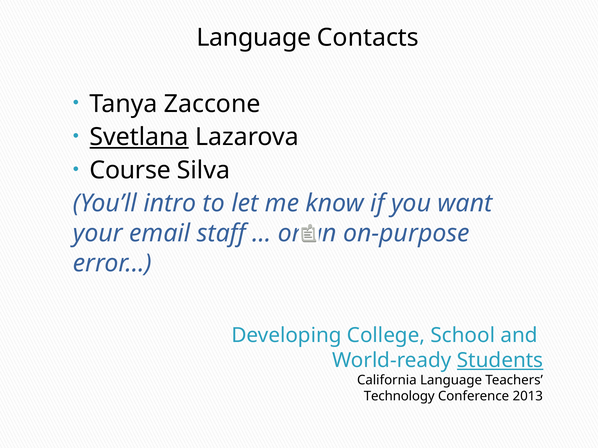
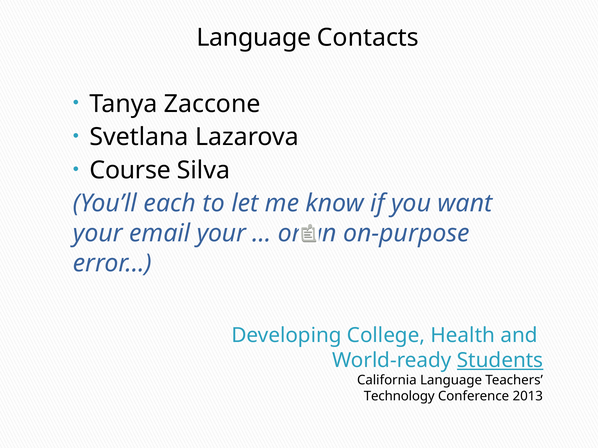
Svetlana underline: present -> none
intro: intro -> each
email staff: staff -> your
School: School -> Health
